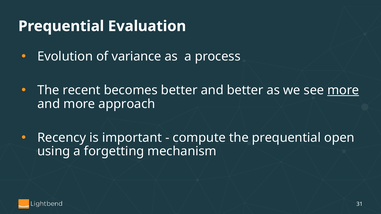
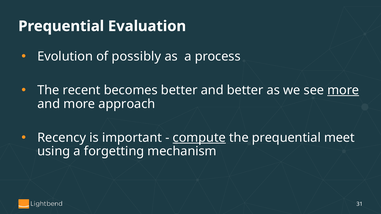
variance: variance -> possibly
compute underline: none -> present
open: open -> meet
